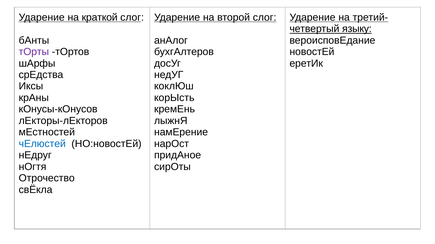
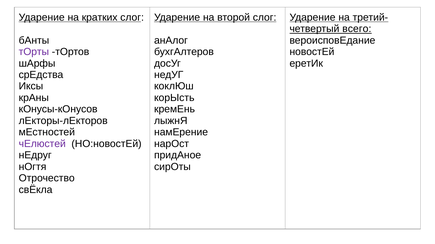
краткой: краткой -> кратких
языку: языку -> всего
чЕлюстей colour: blue -> purple
